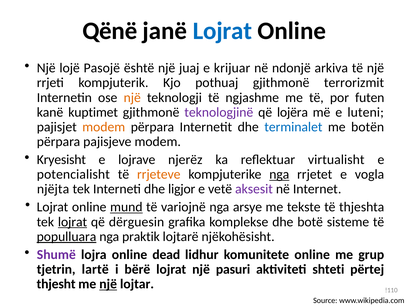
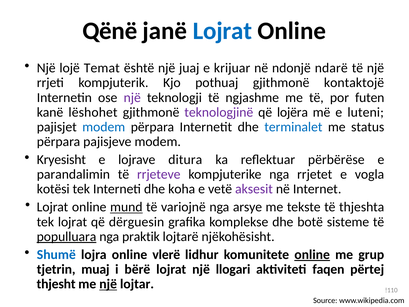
Pasojë: Pasojë -> Temat
arkiva: arkiva -> ndarë
terrorizmit: terrorizmit -> kontaktojë
një at (132, 97) colour: orange -> purple
kuptimet: kuptimet -> lëshohet
modem at (104, 127) colour: orange -> blue
botën: botën -> status
njerëz: njerëz -> ditura
virtualisht: virtualisht -> përbërëse
potencialisht: potencialisht -> parandalimin
rrjeteve colour: orange -> purple
nga at (279, 174) underline: present -> none
njëjta: njëjta -> kotësi
ligjor: ligjor -> koha
lojrat at (73, 222) underline: present -> none
Shumë colour: purple -> blue
dead: dead -> vlerë
online at (312, 254) underline: none -> present
lartë: lartë -> muaj
pasuri: pasuri -> llogari
shteti: shteti -> faqen
